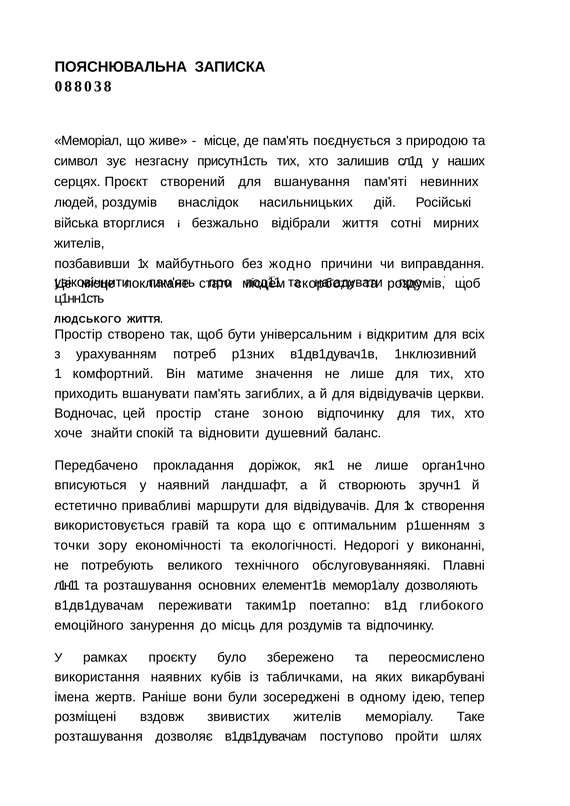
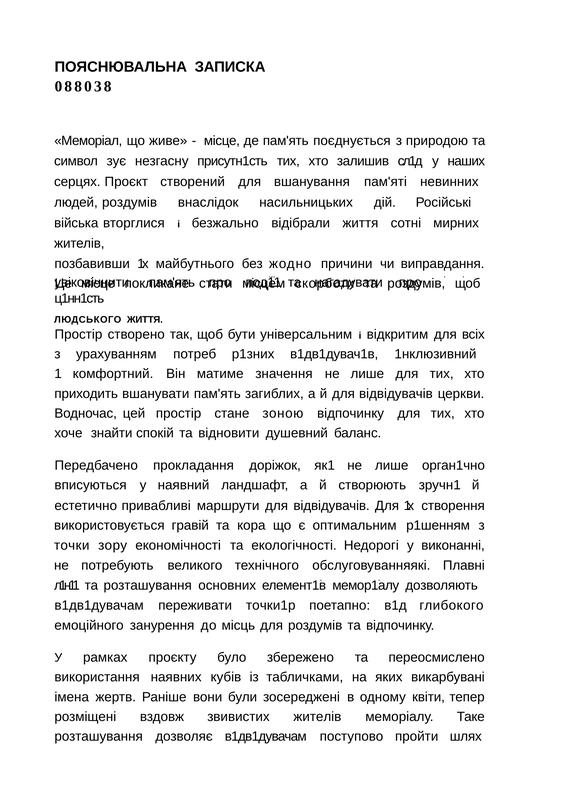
таким1р: таким1р -> точки1р
ідею: ідею -> квіти
